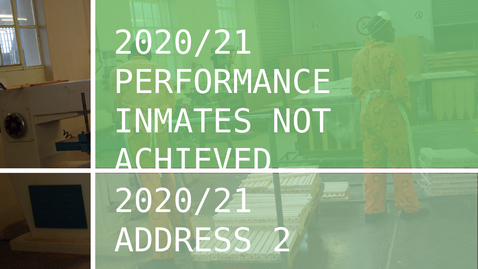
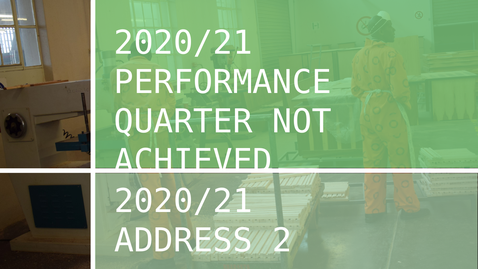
INMATES: INMATES -> QUARTER
